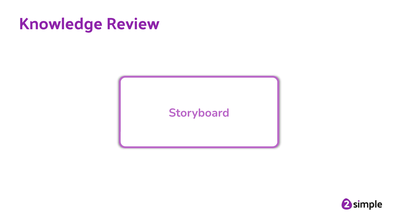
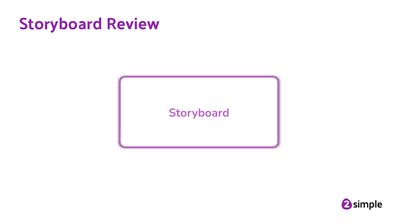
Knowledge at (61, 24): Knowledge -> Storyboard
